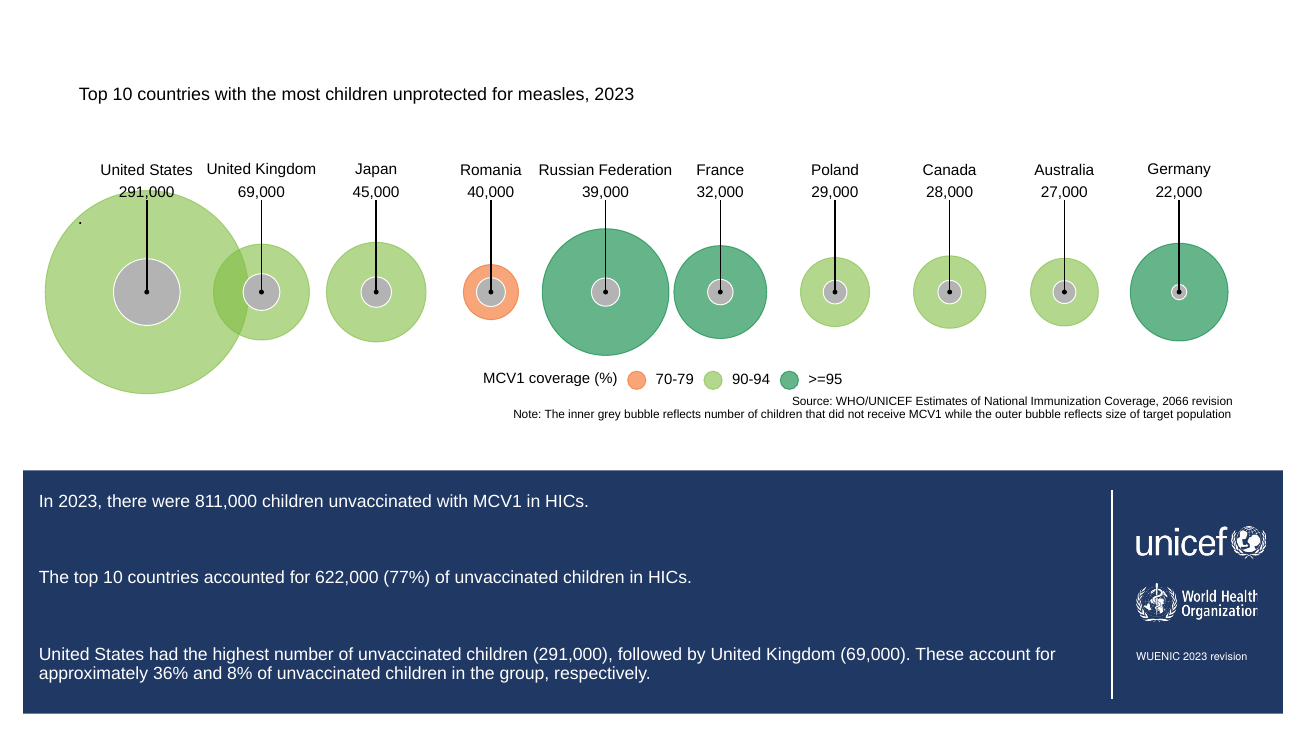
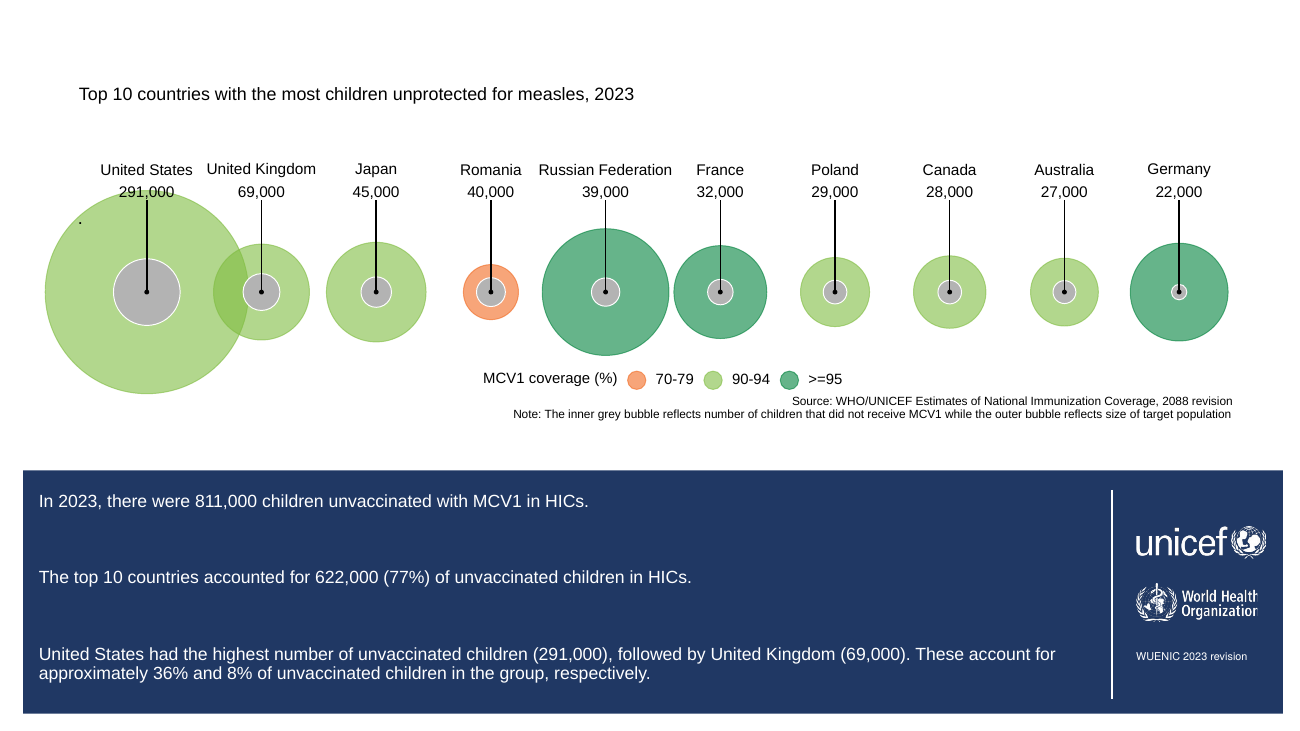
2066: 2066 -> 2088
